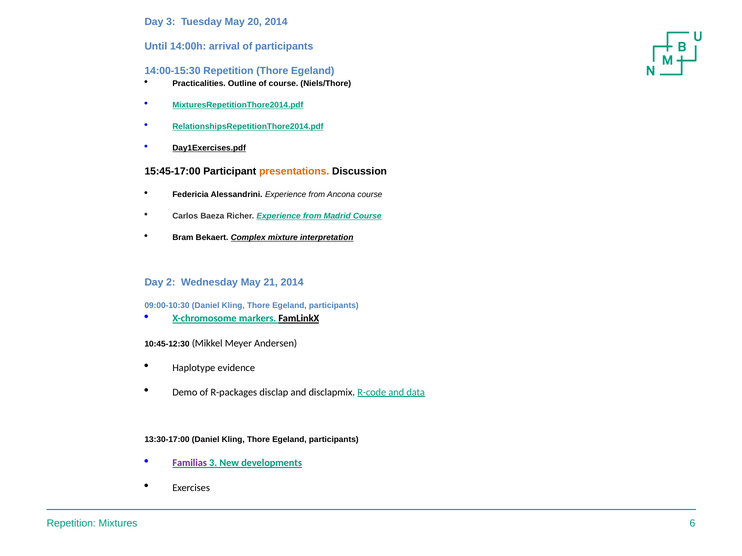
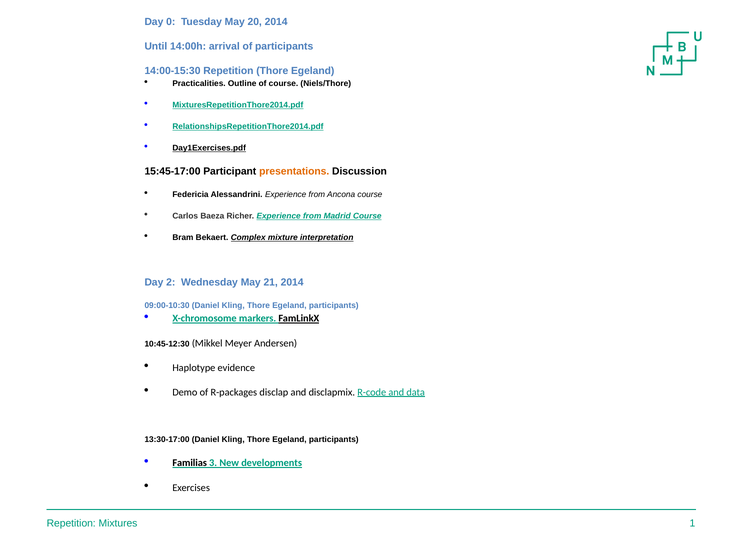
Day 3: 3 -> 0
Familias colour: purple -> black
6: 6 -> 1
